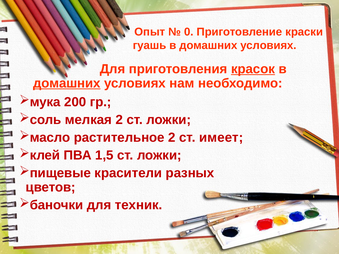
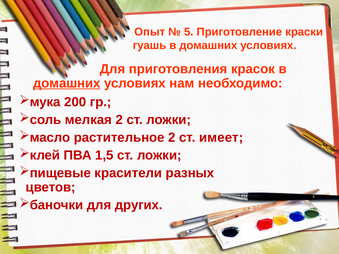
0: 0 -> 5
красок underline: present -> none
техник: техник -> других
